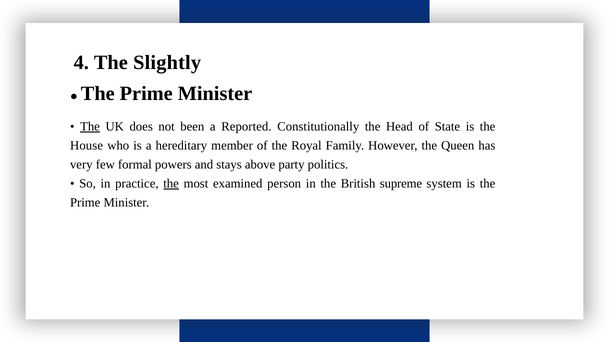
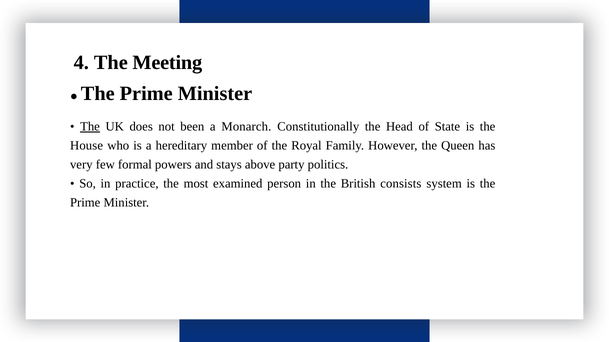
Slightly: Slightly -> Meeting
Reported: Reported -> Monarch
the at (171, 184) underline: present -> none
supreme: supreme -> consists
